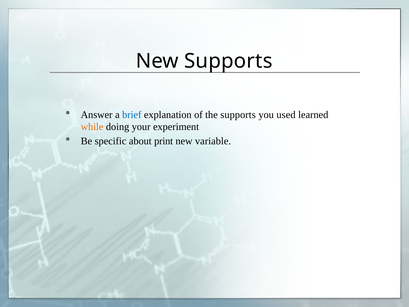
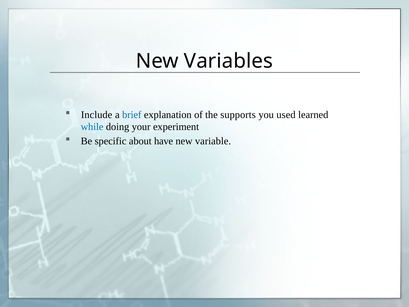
New Supports: Supports -> Variables
Answer: Answer -> Include
while colour: orange -> blue
print: print -> have
